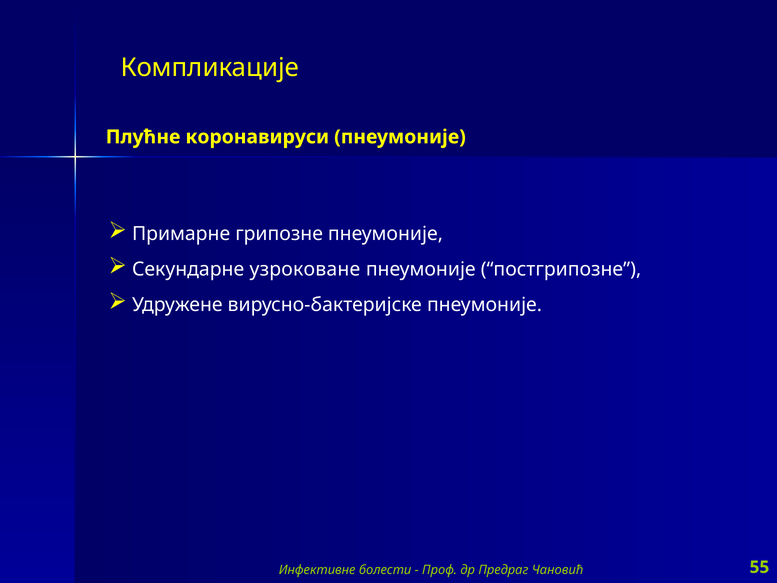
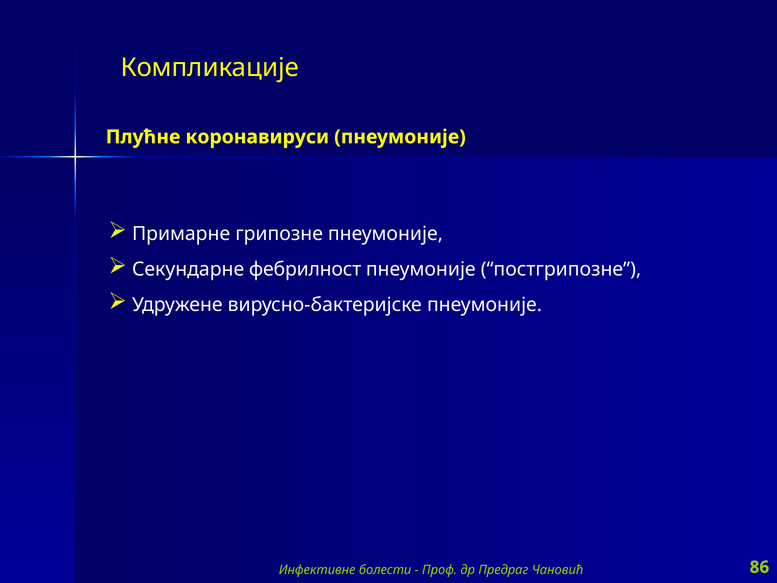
узроковане: узроковане -> фебрилност
55: 55 -> 86
